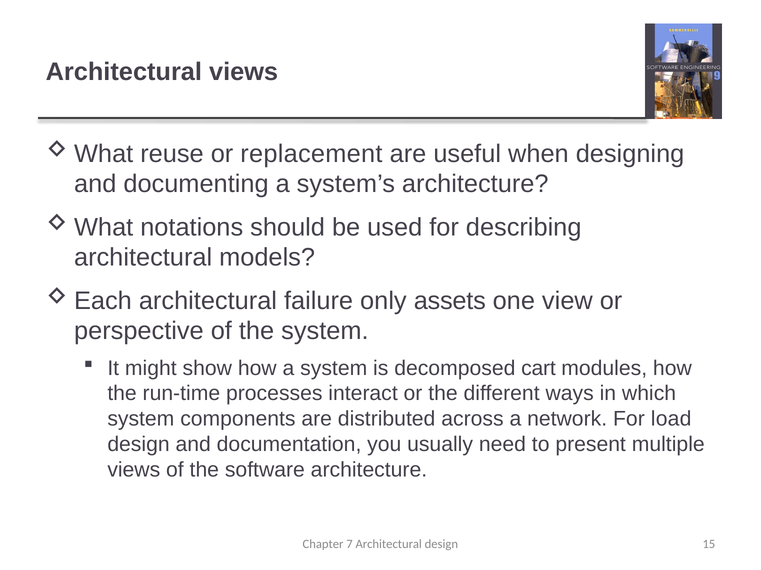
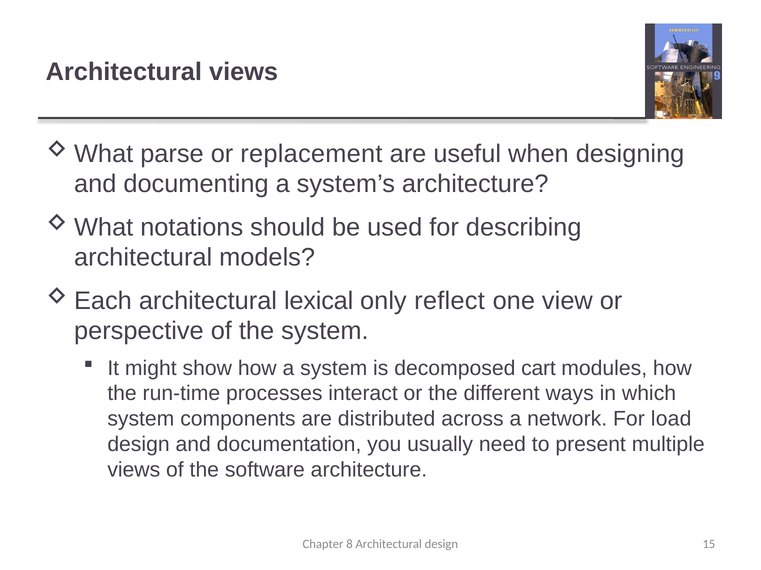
reuse: reuse -> parse
failure: failure -> lexical
assets: assets -> reflect
7: 7 -> 8
